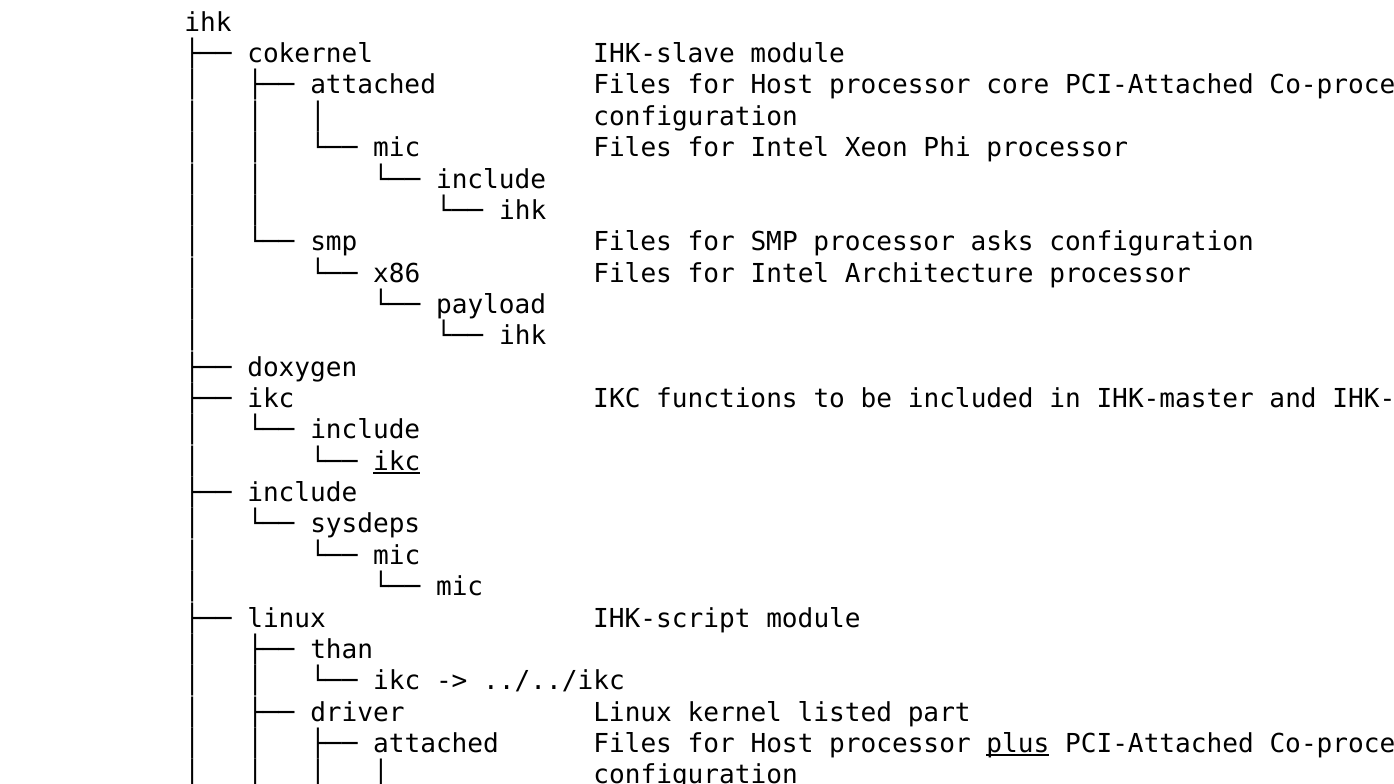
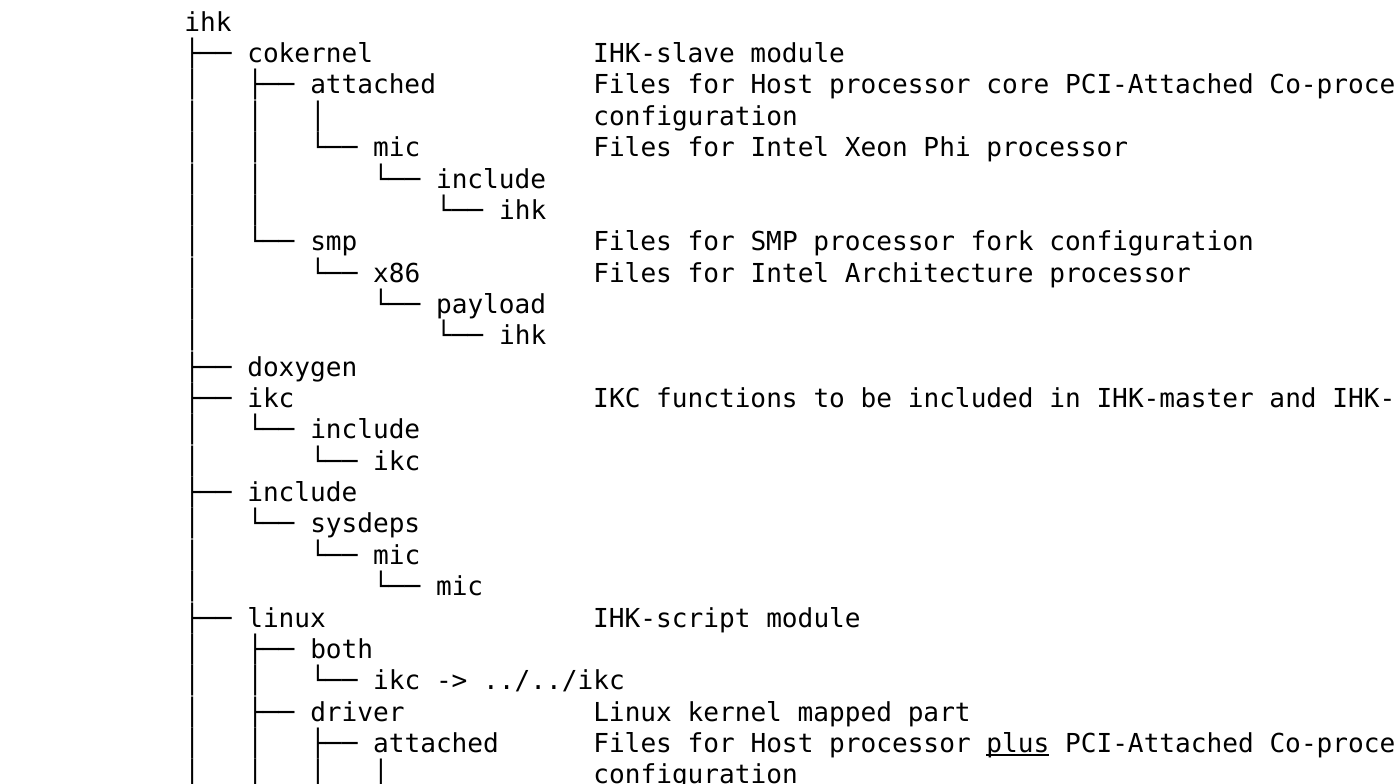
asks: asks -> fork
ikc at (397, 462) underline: present -> none
than: than -> both
listed: listed -> mapped
